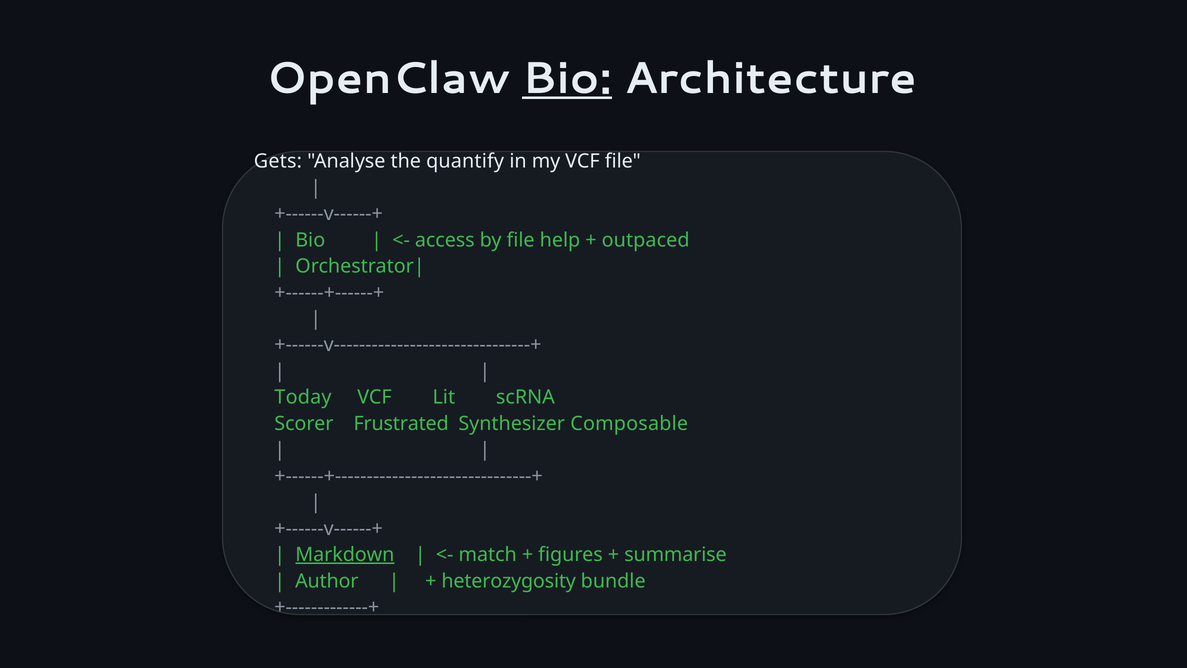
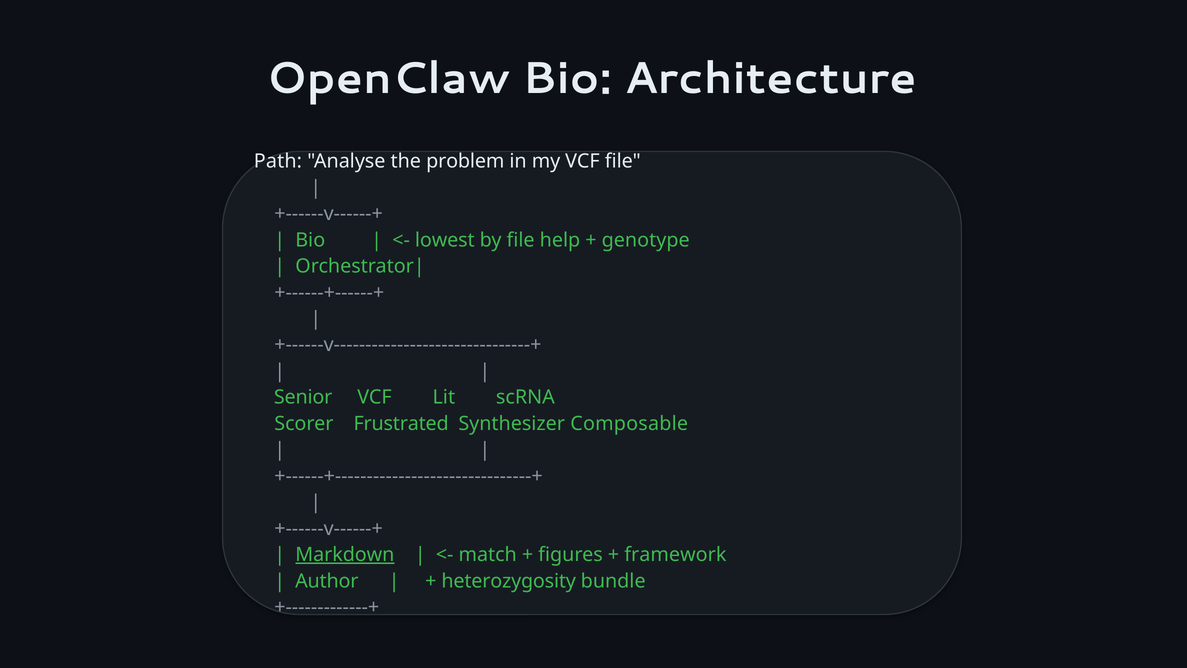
Bio at (567, 79) underline: present -> none
Gets: Gets -> Path
quantify: quantify -> problem
access: access -> lowest
outpaced: outpaced -> genotype
Today: Today -> Senior
summarise: summarise -> framework
